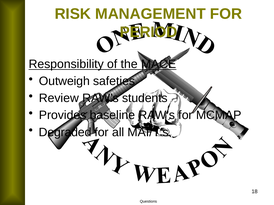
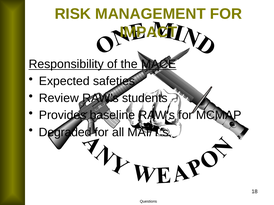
PERIOD: PERIOD -> IMPACT
Outweigh: Outweigh -> Expected
